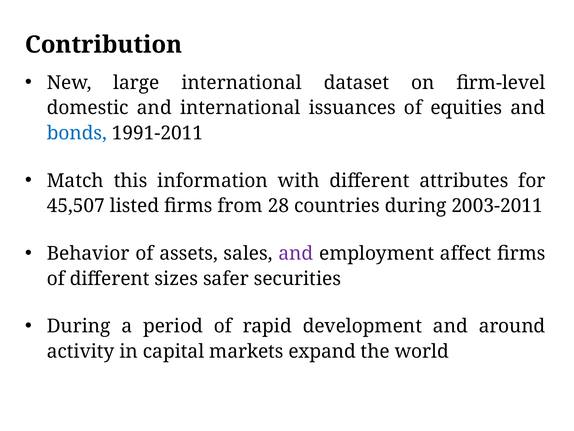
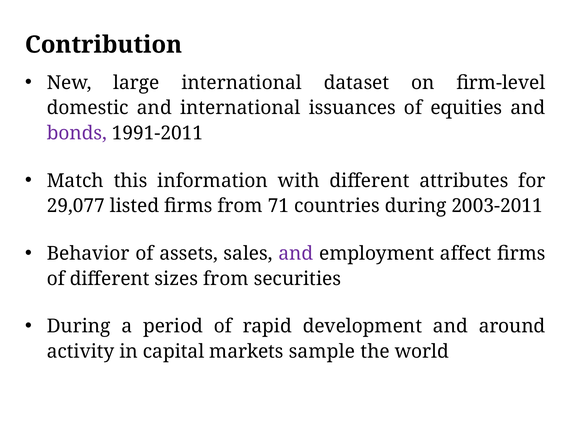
bonds colour: blue -> purple
45,507: 45,507 -> 29,077
28: 28 -> 71
sizes safer: safer -> from
expand: expand -> sample
